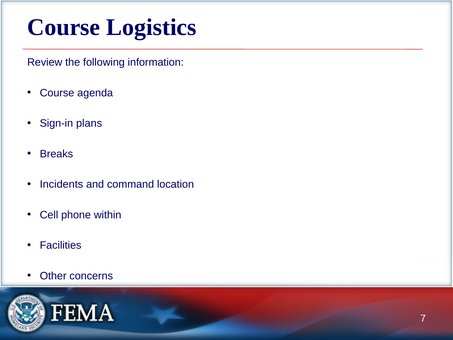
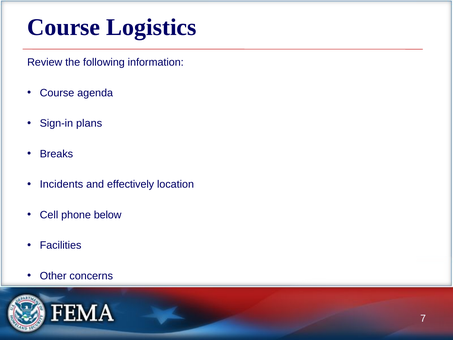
command: command -> effectively
within: within -> below
